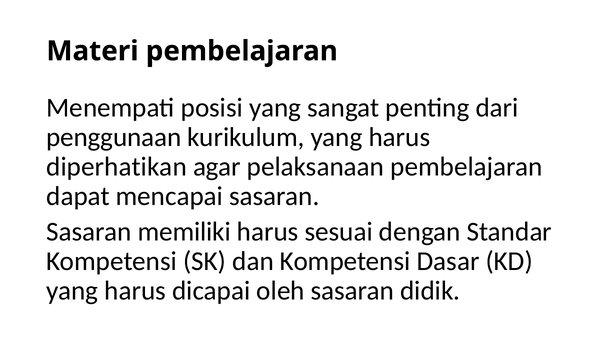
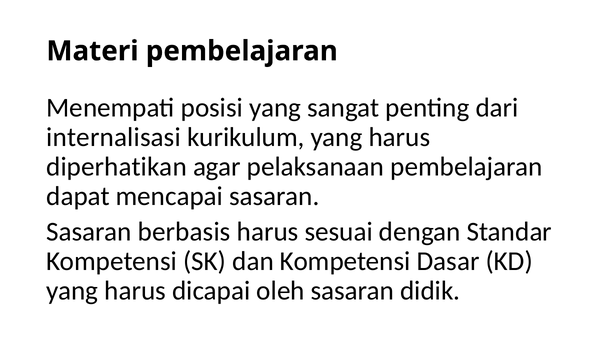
penggunaan: penggunaan -> internalisasi
memiliki: memiliki -> berbasis
